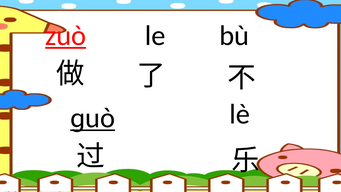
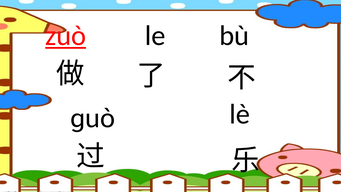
ɡuò underline: present -> none
